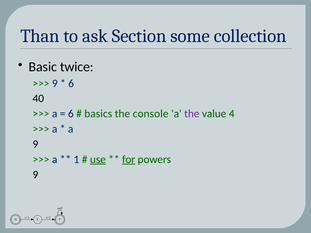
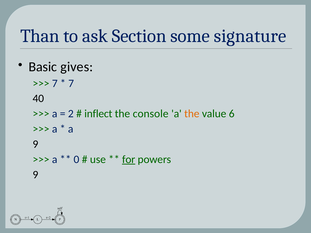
collection: collection -> signature
twice: twice -> gives
9 at (55, 83): 9 -> 7
6 at (71, 83): 6 -> 7
6 at (71, 114): 6 -> 2
basics: basics -> inflect
the at (192, 114) colour: purple -> orange
4: 4 -> 6
1: 1 -> 0
use underline: present -> none
